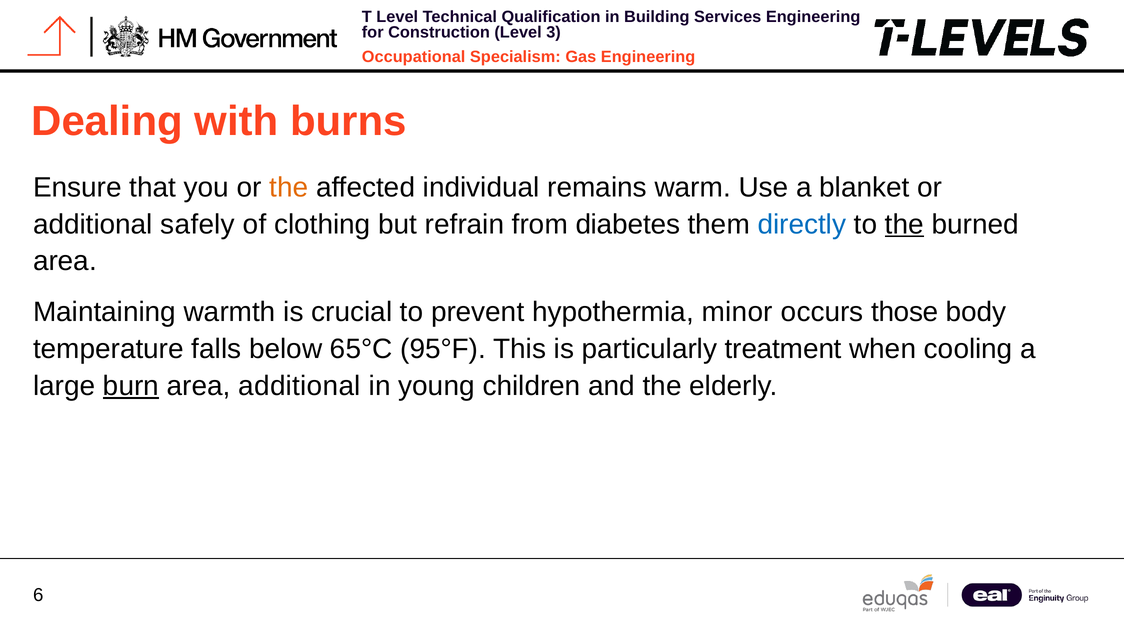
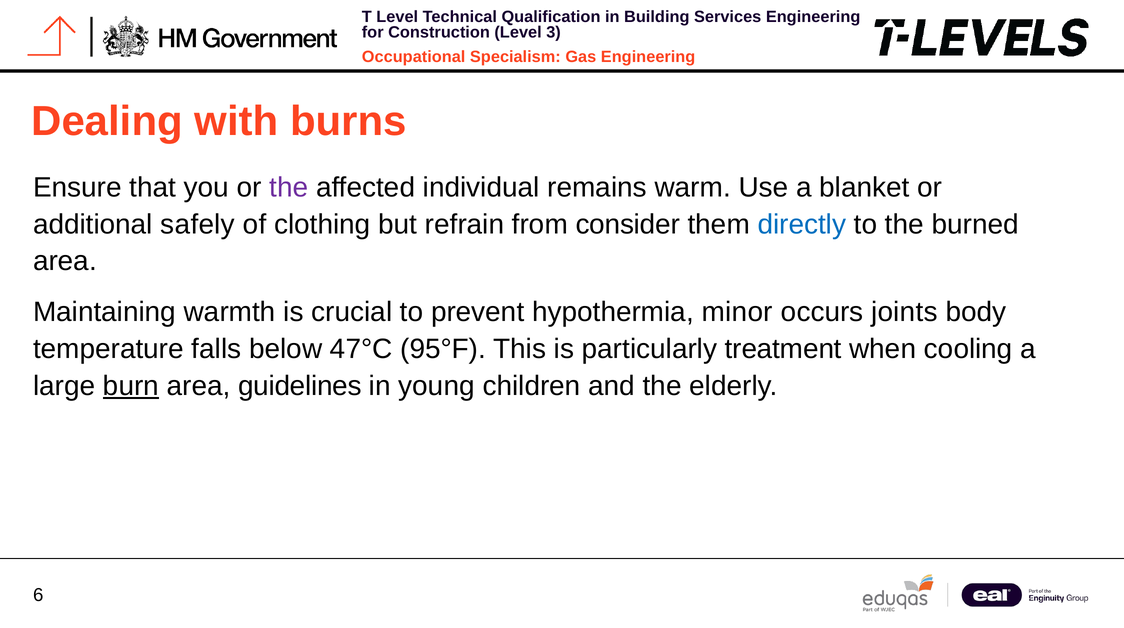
the at (289, 187) colour: orange -> purple
diabetes: diabetes -> consider
the at (904, 224) underline: present -> none
those: those -> joints
65°C: 65°C -> 47°C
area additional: additional -> guidelines
